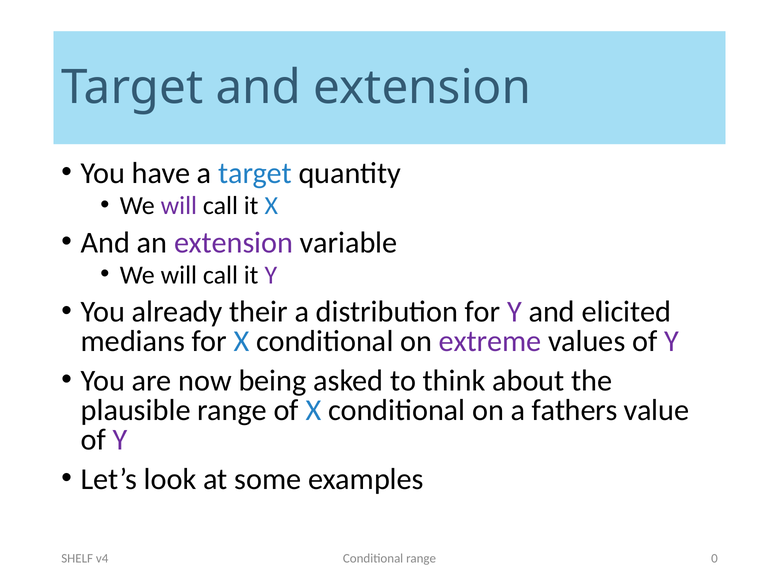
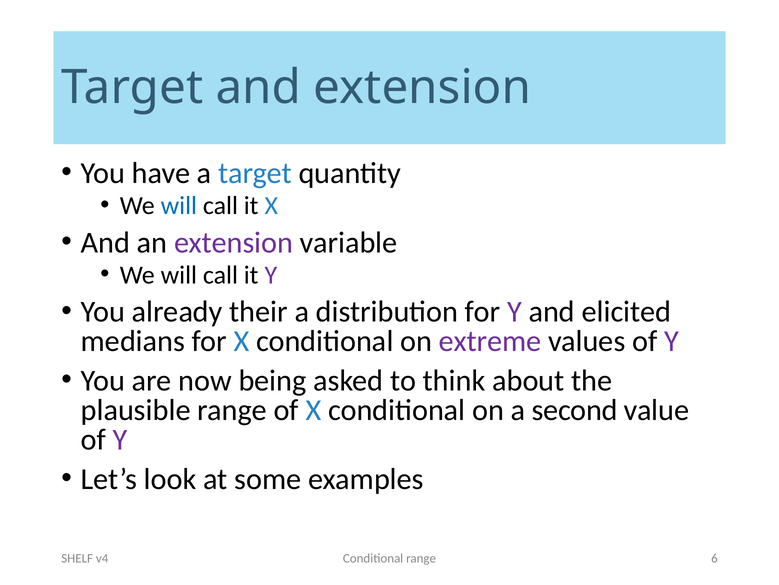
will at (179, 205) colour: purple -> blue
fathers: fathers -> second
0: 0 -> 6
